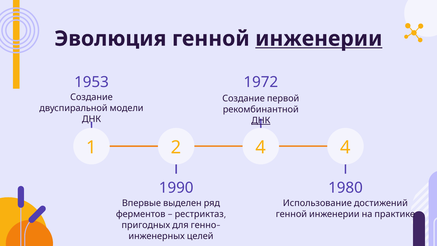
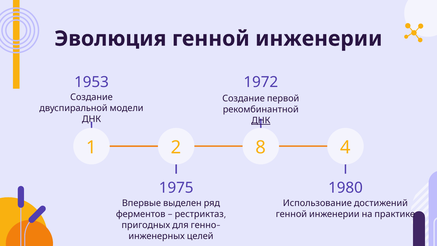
инженерии underline: present -> none
1 4: 4 -> 8
1990: 1990 -> 1975
